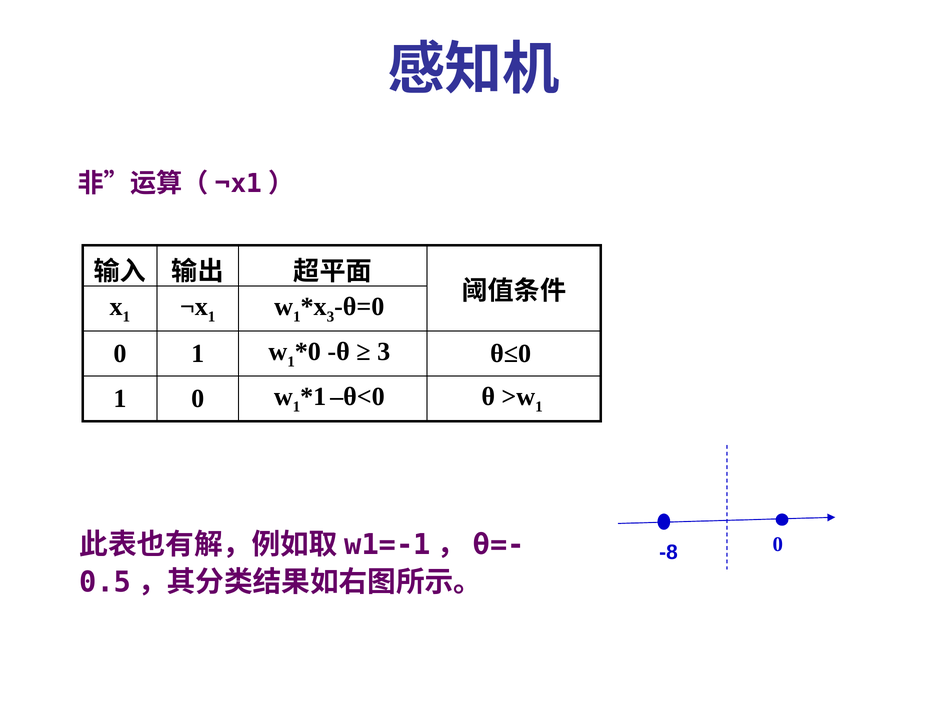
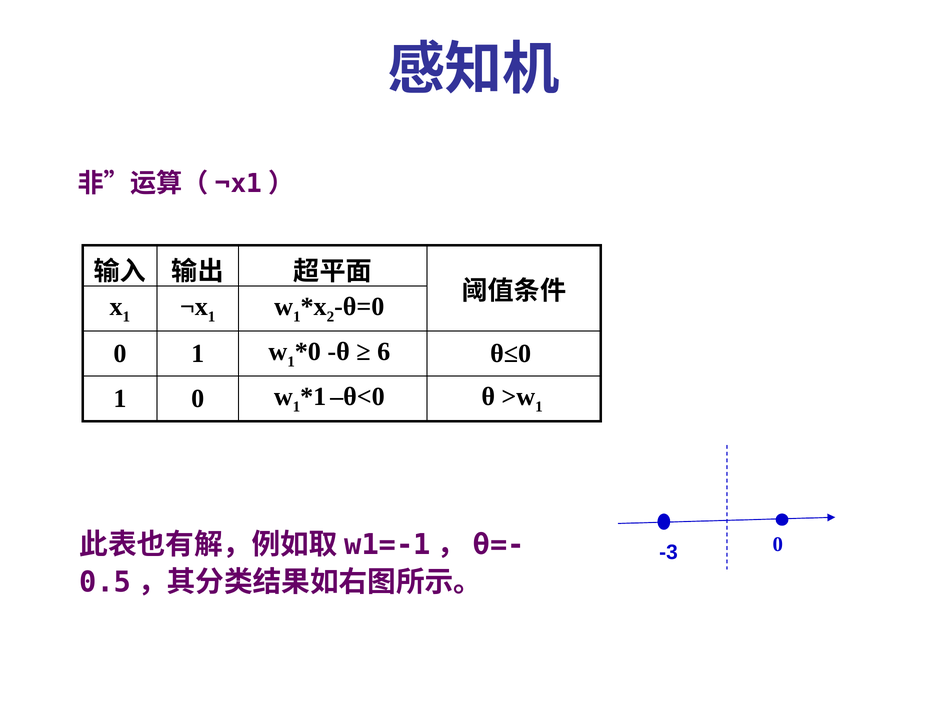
3 at (331, 317): 3 -> 2
3 at (384, 352): 3 -> 6
-8: -8 -> -3
